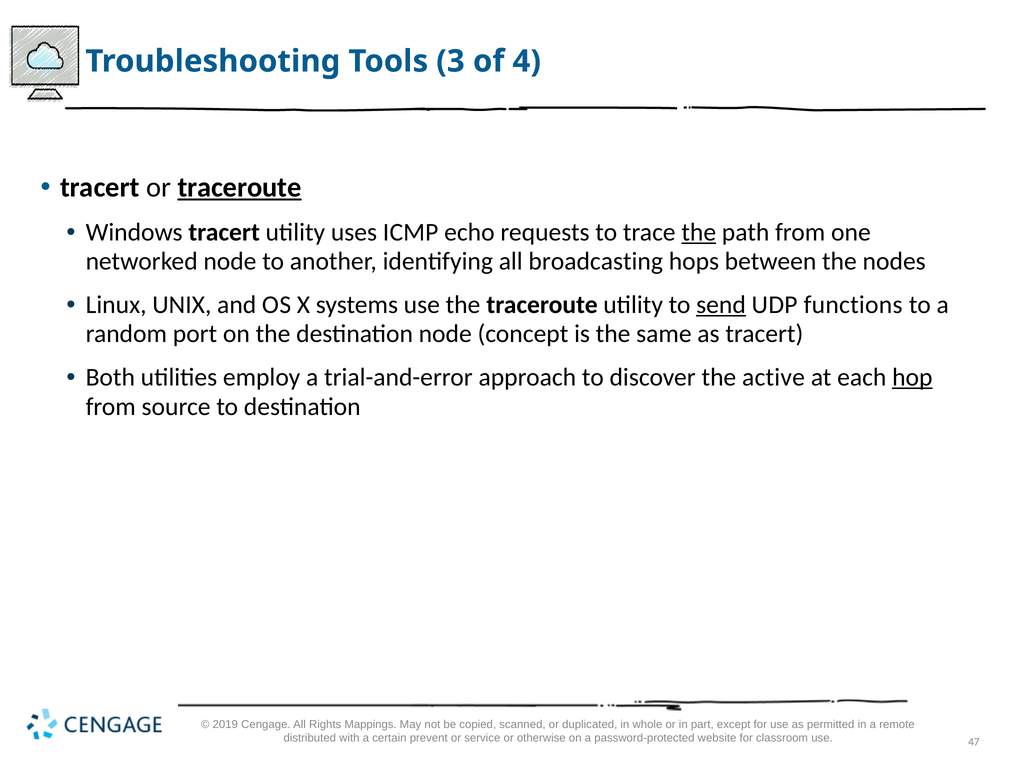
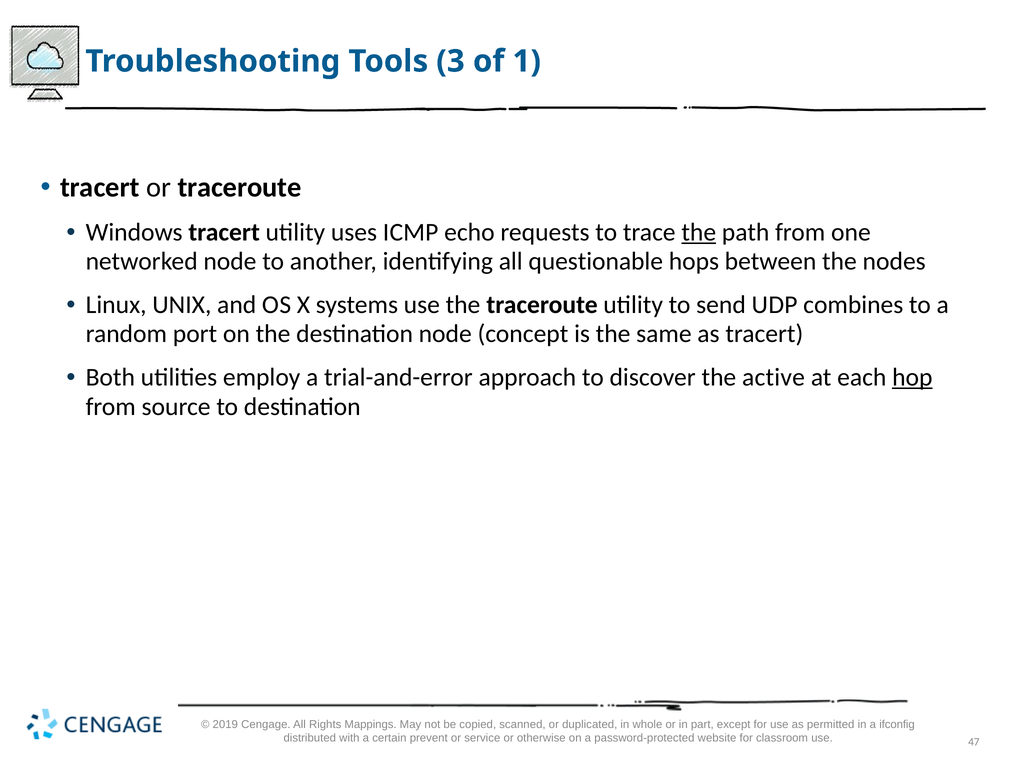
4: 4 -> 1
traceroute at (240, 187) underline: present -> none
broadcasting: broadcasting -> questionable
send underline: present -> none
functions: functions -> combines
remote: remote -> ifconfig
